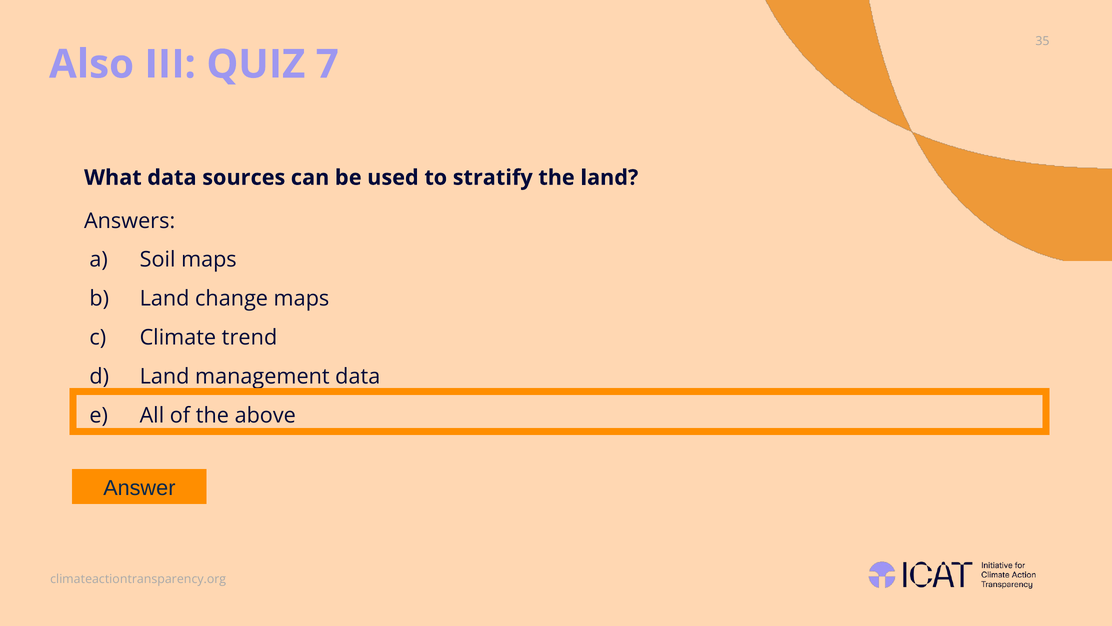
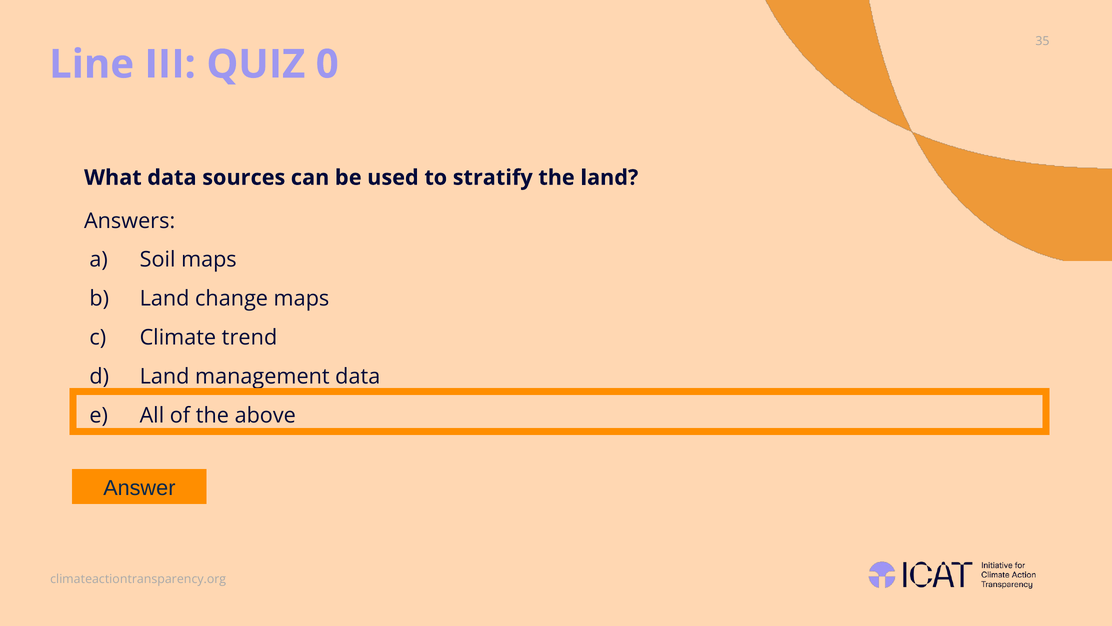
Also: Also -> Line
7: 7 -> 0
